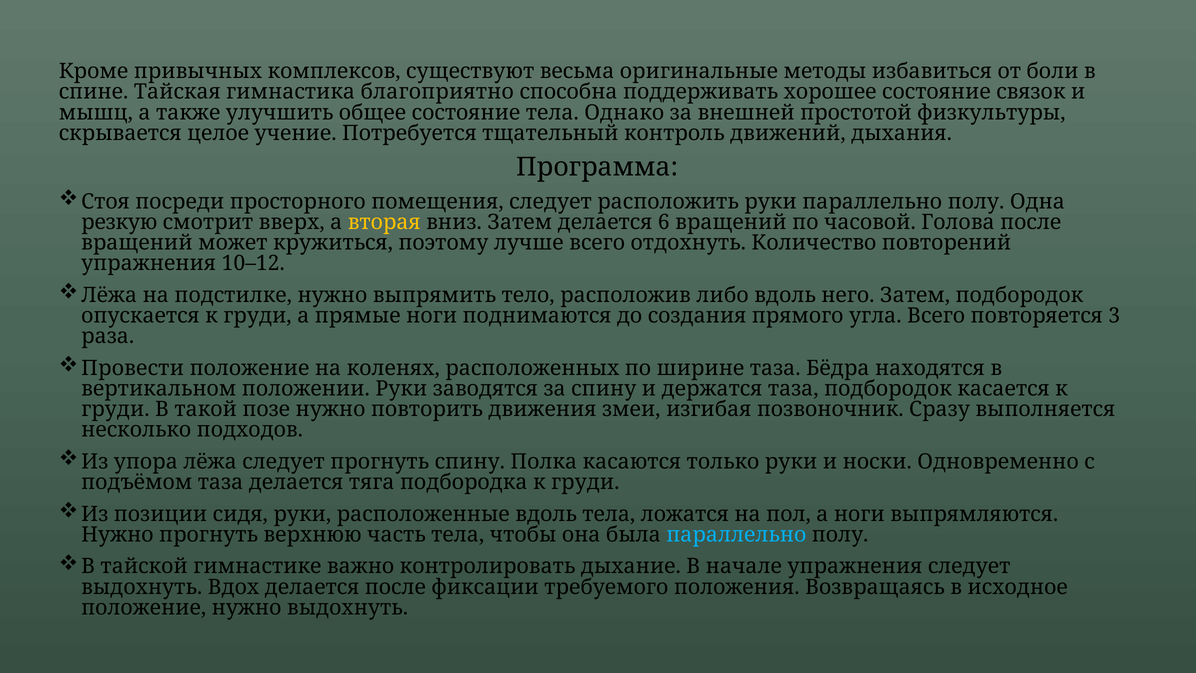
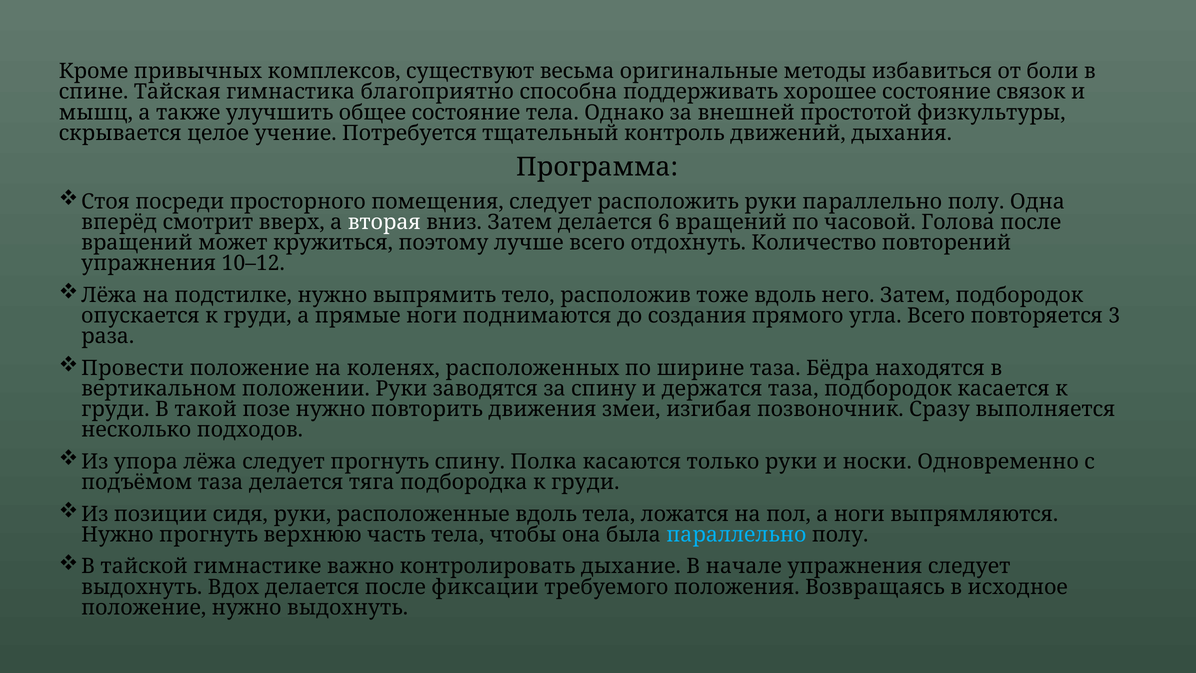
резкую: резкую -> вперёд
вторая colour: yellow -> white
либо: либо -> тоже
